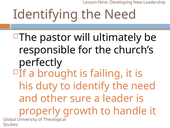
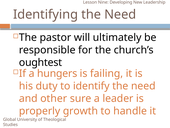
perfectly: perfectly -> oughtest
brought: brought -> hungers
